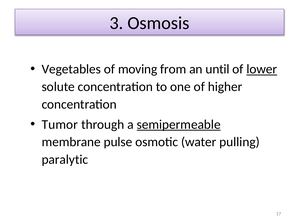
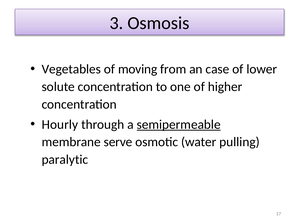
until: until -> case
lower underline: present -> none
Tumor: Tumor -> Hourly
pulse: pulse -> serve
